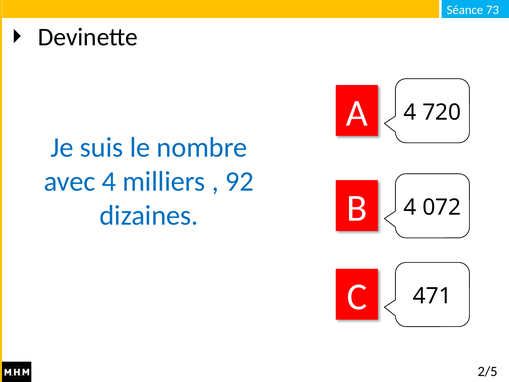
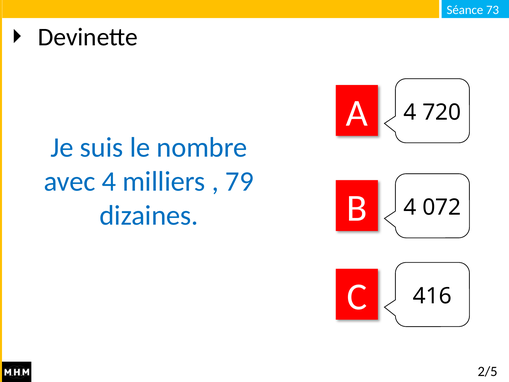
92: 92 -> 79
471: 471 -> 416
